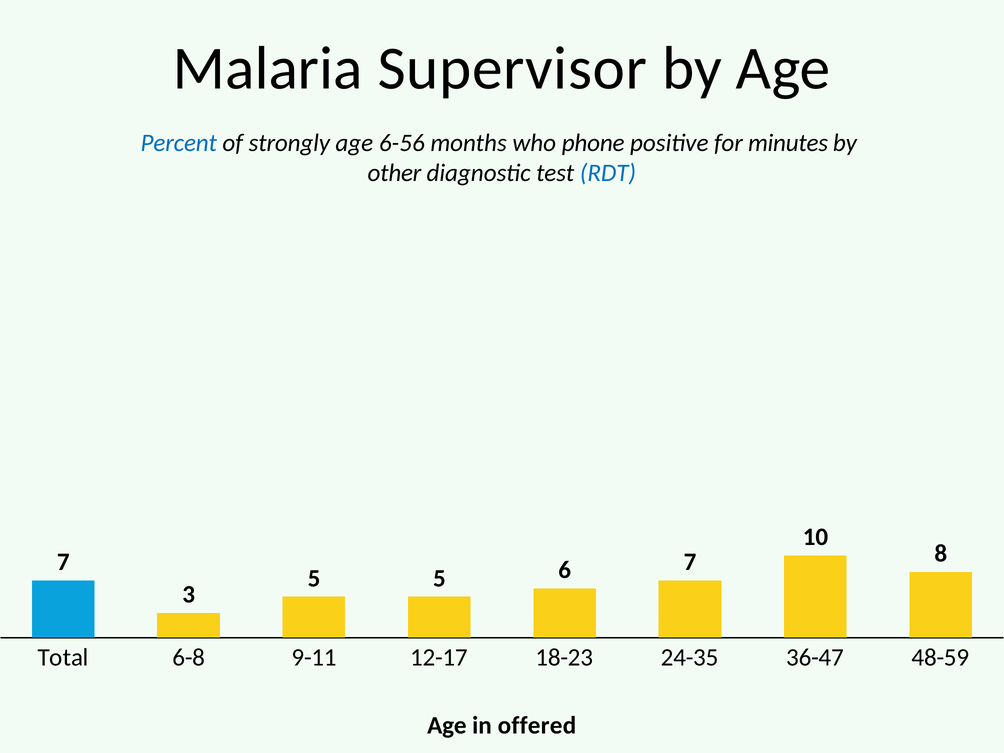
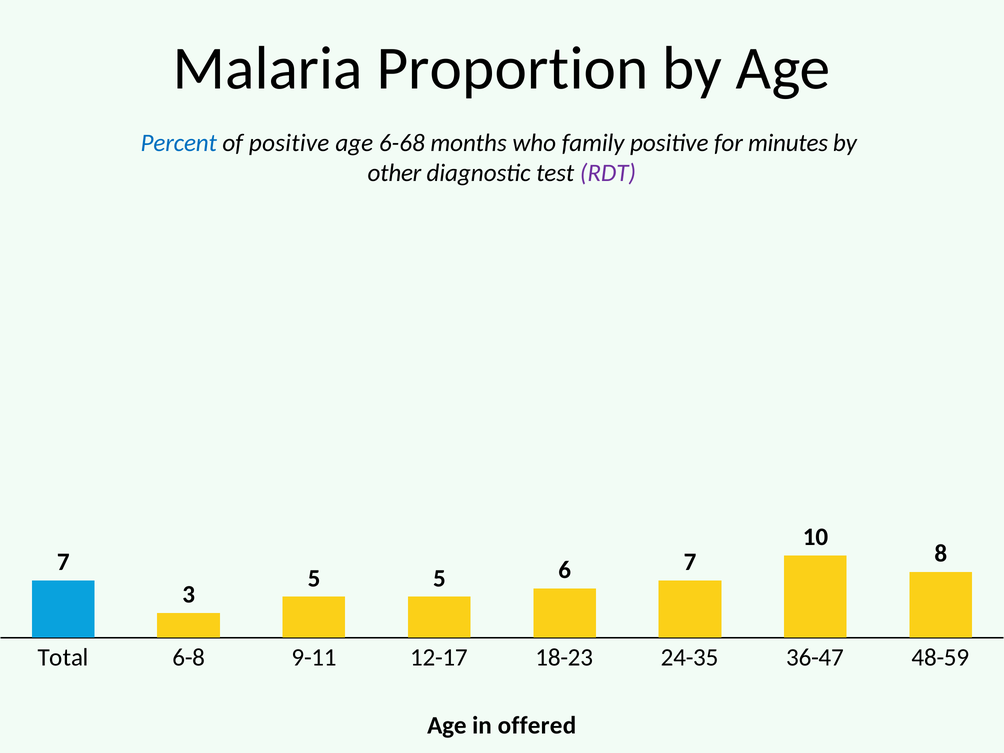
Supervisor: Supervisor -> Proportion
of strongly: strongly -> positive
6-56: 6-56 -> 6-68
phone: phone -> family
RDT colour: blue -> purple
